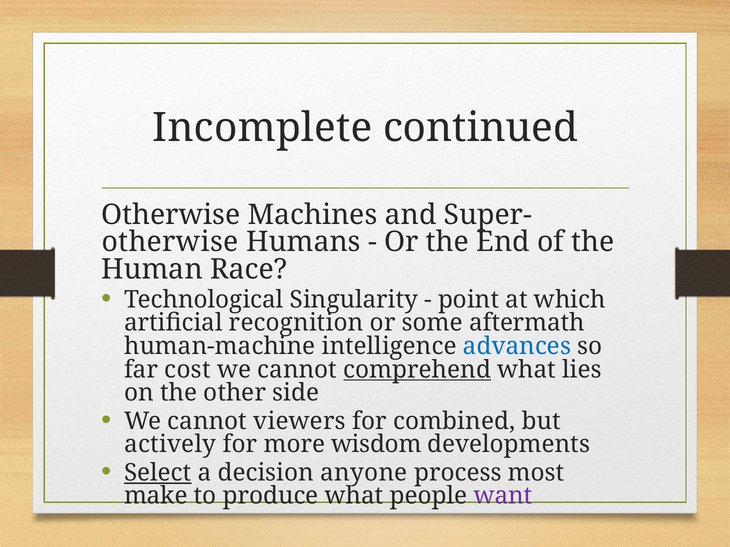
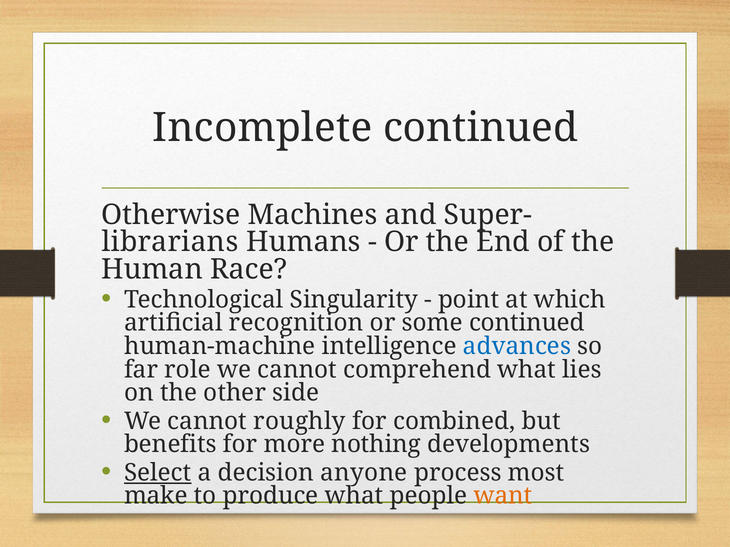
otherwise at (170, 242): otherwise -> librarians
some aftermath: aftermath -> continued
cost: cost -> role
comprehend underline: present -> none
viewers: viewers -> roughly
actively: actively -> benefits
wisdom: wisdom -> nothing
want colour: purple -> orange
